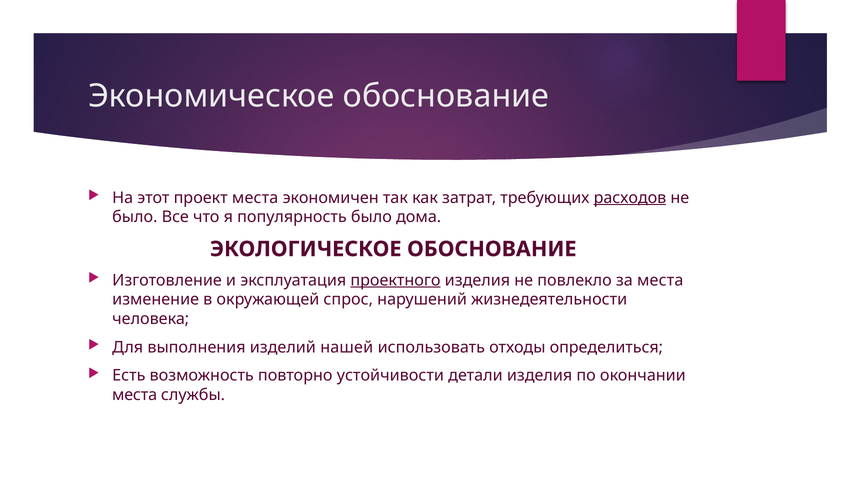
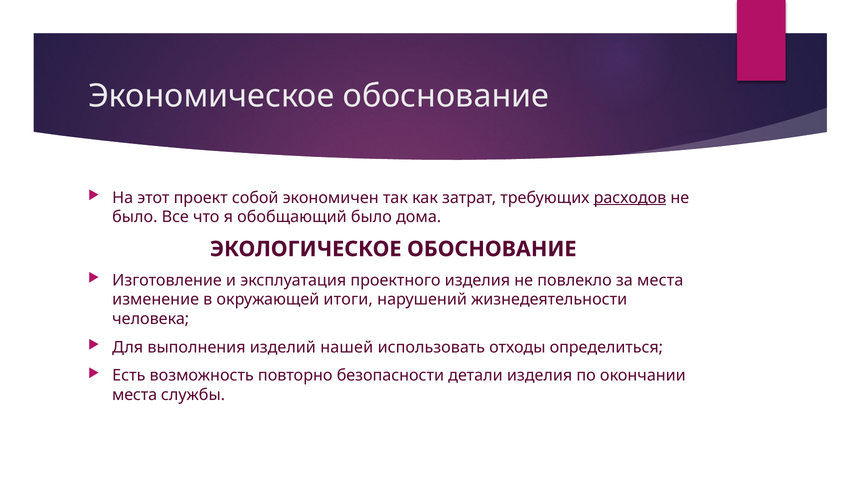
проект места: места -> собой
популярность: популярность -> обобщающий
проектного underline: present -> none
спрос: спрос -> итоги
устойчивости: устойчивости -> безопасности
